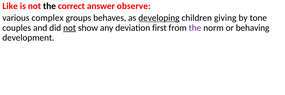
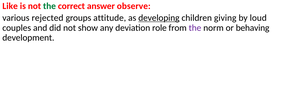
the at (49, 6) colour: black -> green
complex: complex -> rejected
behaves: behaves -> attitude
tone: tone -> loud
not at (70, 28) underline: present -> none
first: first -> role
